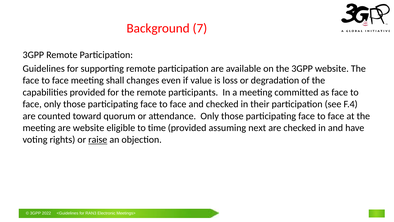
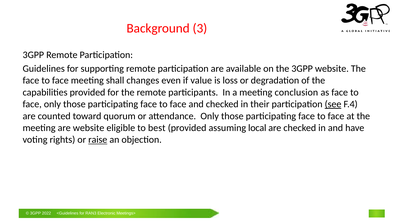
7: 7 -> 3
committed: committed -> conclusion
see underline: none -> present
time: time -> best
next: next -> local
